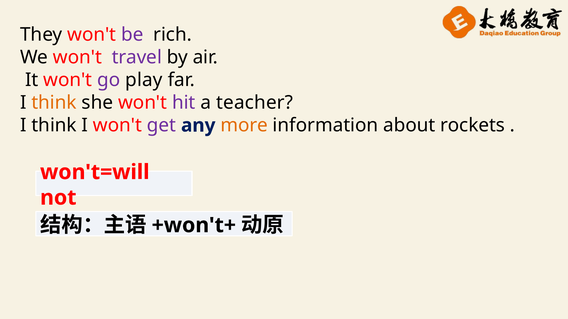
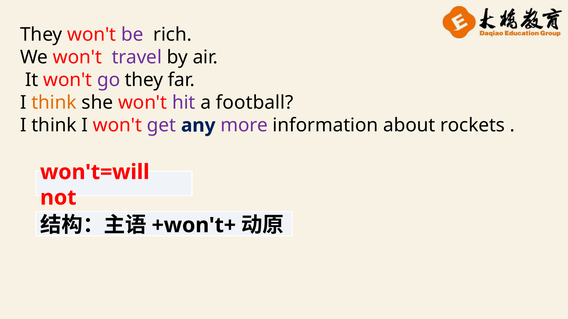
go play: play -> they
teacher: teacher -> football
more colour: orange -> purple
